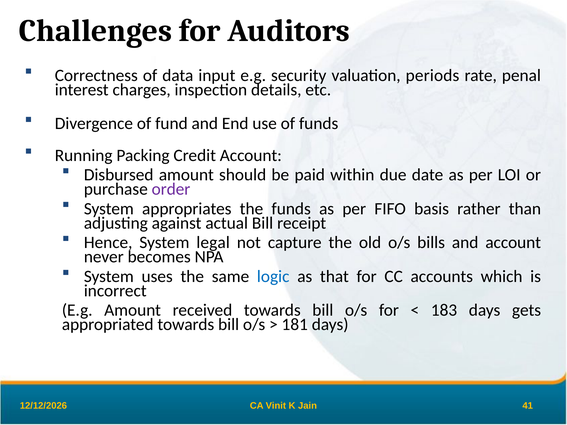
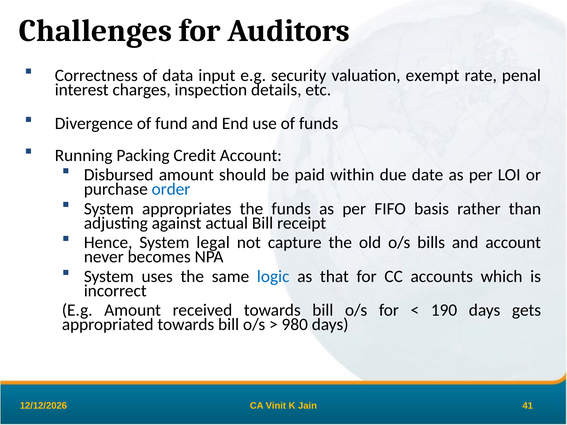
periods: periods -> exempt
order colour: purple -> blue
183: 183 -> 190
181: 181 -> 980
